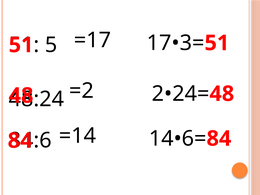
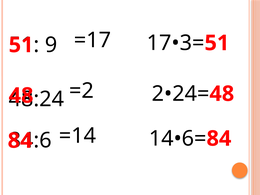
5: 5 -> 9
